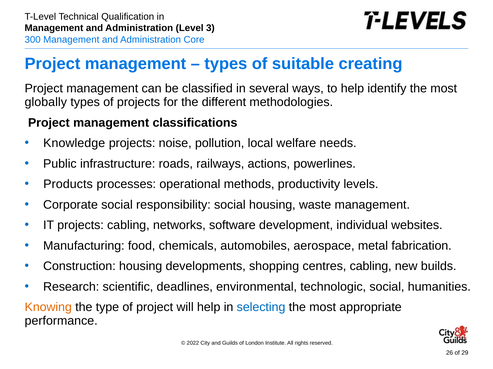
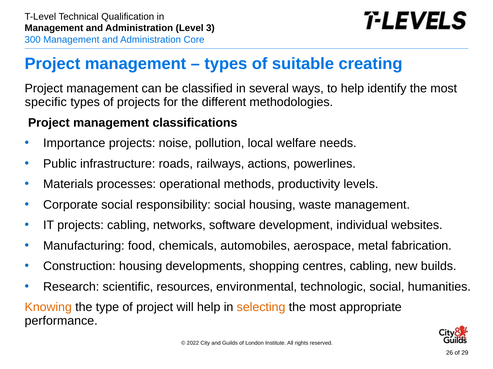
globally: globally -> specific
Knowledge: Knowledge -> Importance
Products: Products -> Materials
deadlines: deadlines -> resources
selecting colour: blue -> orange
